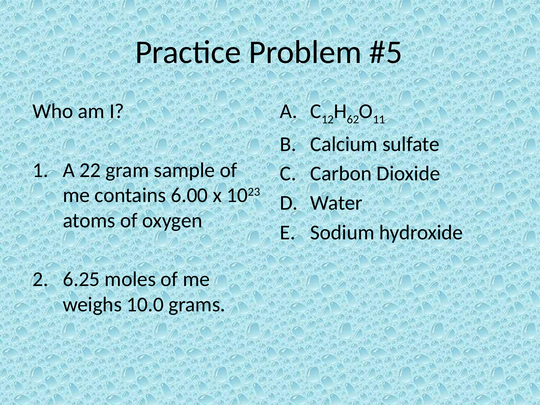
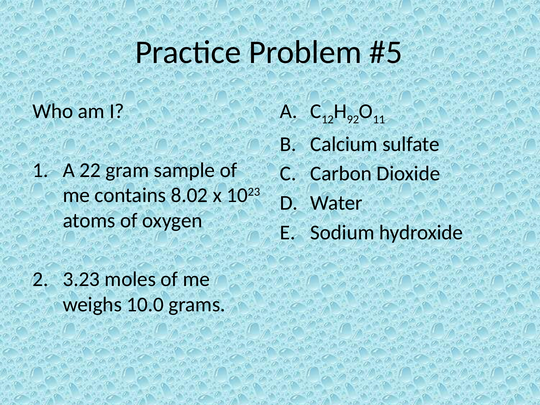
62: 62 -> 92
6.00: 6.00 -> 8.02
6.25: 6.25 -> 3.23
